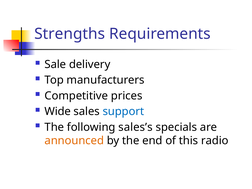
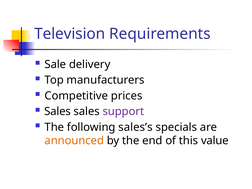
Strengths: Strengths -> Television
Wide at (58, 111): Wide -> Sales
support colour: blue -> purple
radio: radio -> value
